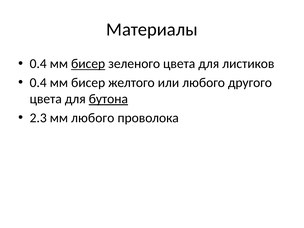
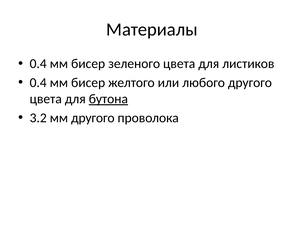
бисер at (88, 64) underline: present -> none
2.3: 2.3 -> 3.2
мм любого: любого -> другого
